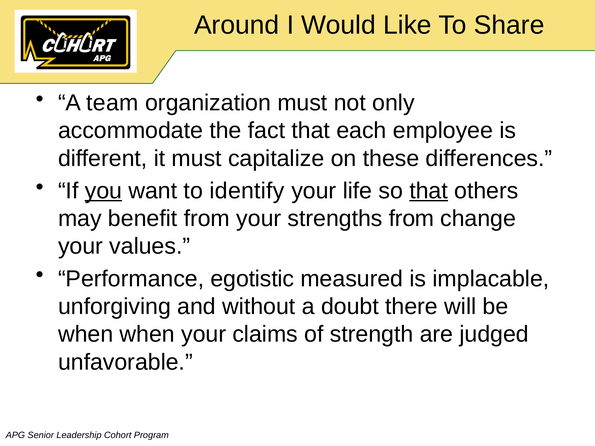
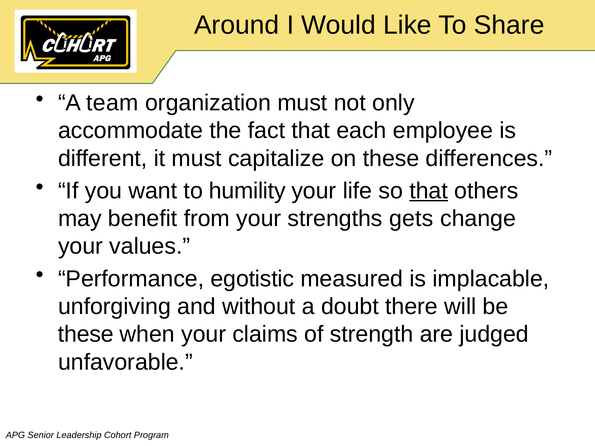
you underline: present -> none
identify: identify -> humility
strengths from: from -> gets
when at (86, 334): when -> these
